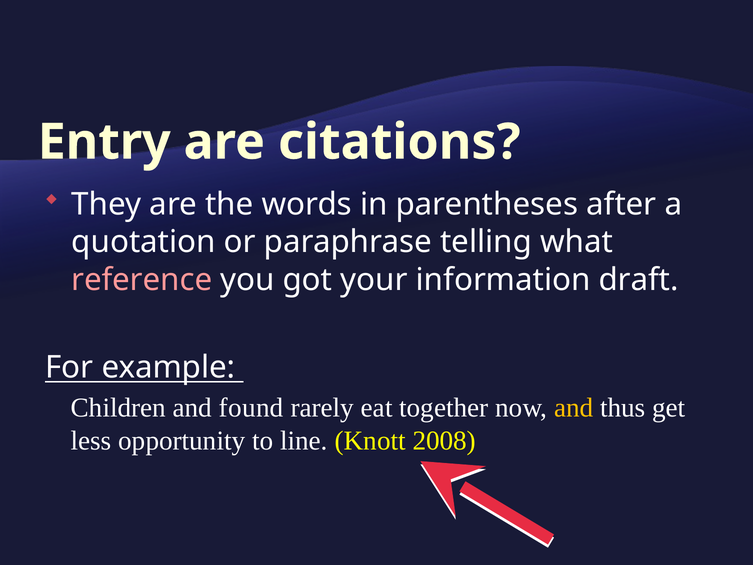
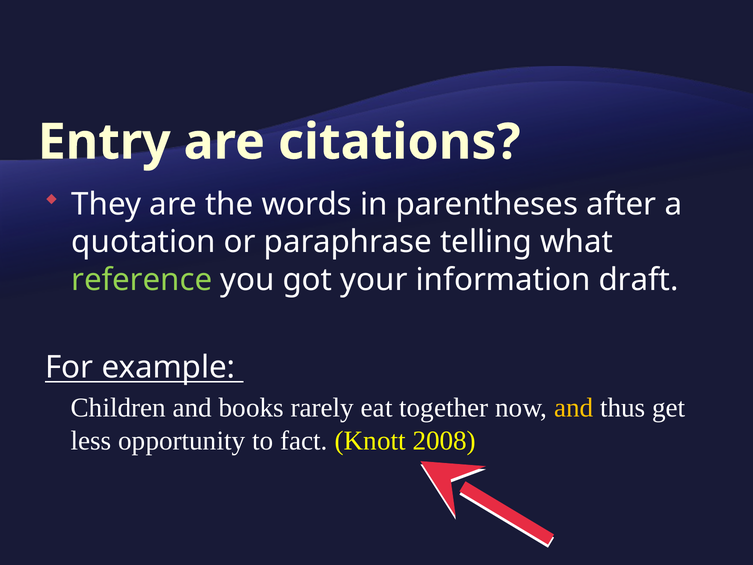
reference colour: pink -> light green
found: found -> books
line: line -> fact
